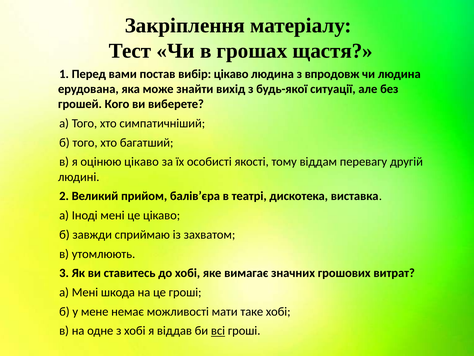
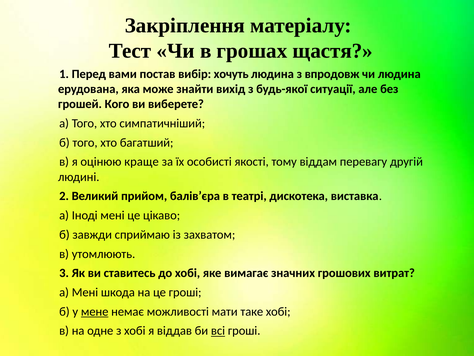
вибір цікаво: цікаво -> хочуть
оцінюю цікаво: цікаво -> краще
мене underline: none -> present
